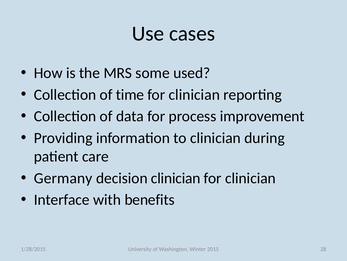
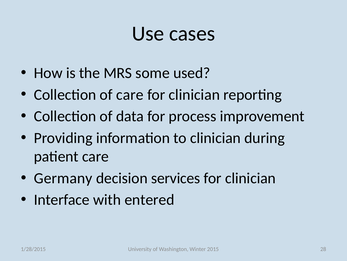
of time: time -> care
decision clinician: clinician -> services
benefits: benefits -> entered
